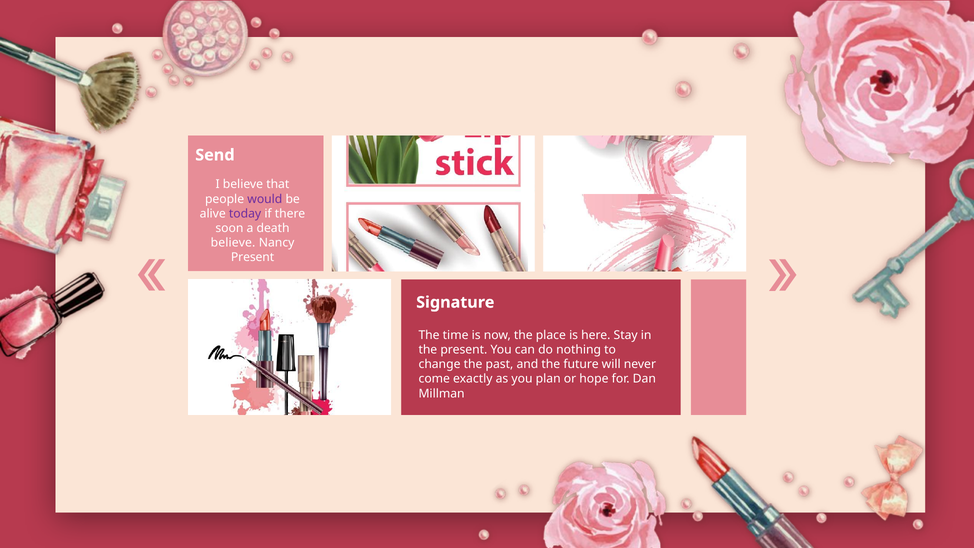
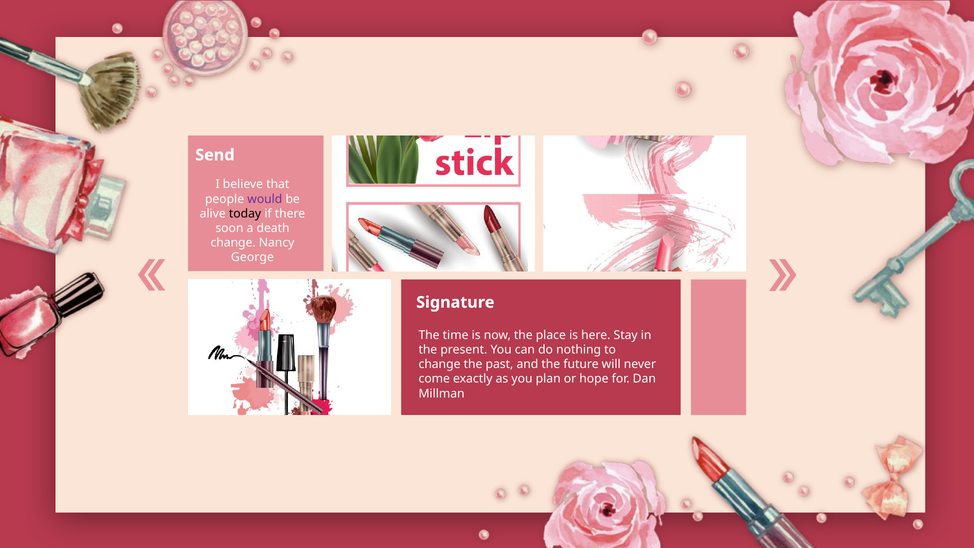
today colour: purple -> black
believe at (233, 243): believe -> change
Present at (253, 257): Present -> George
